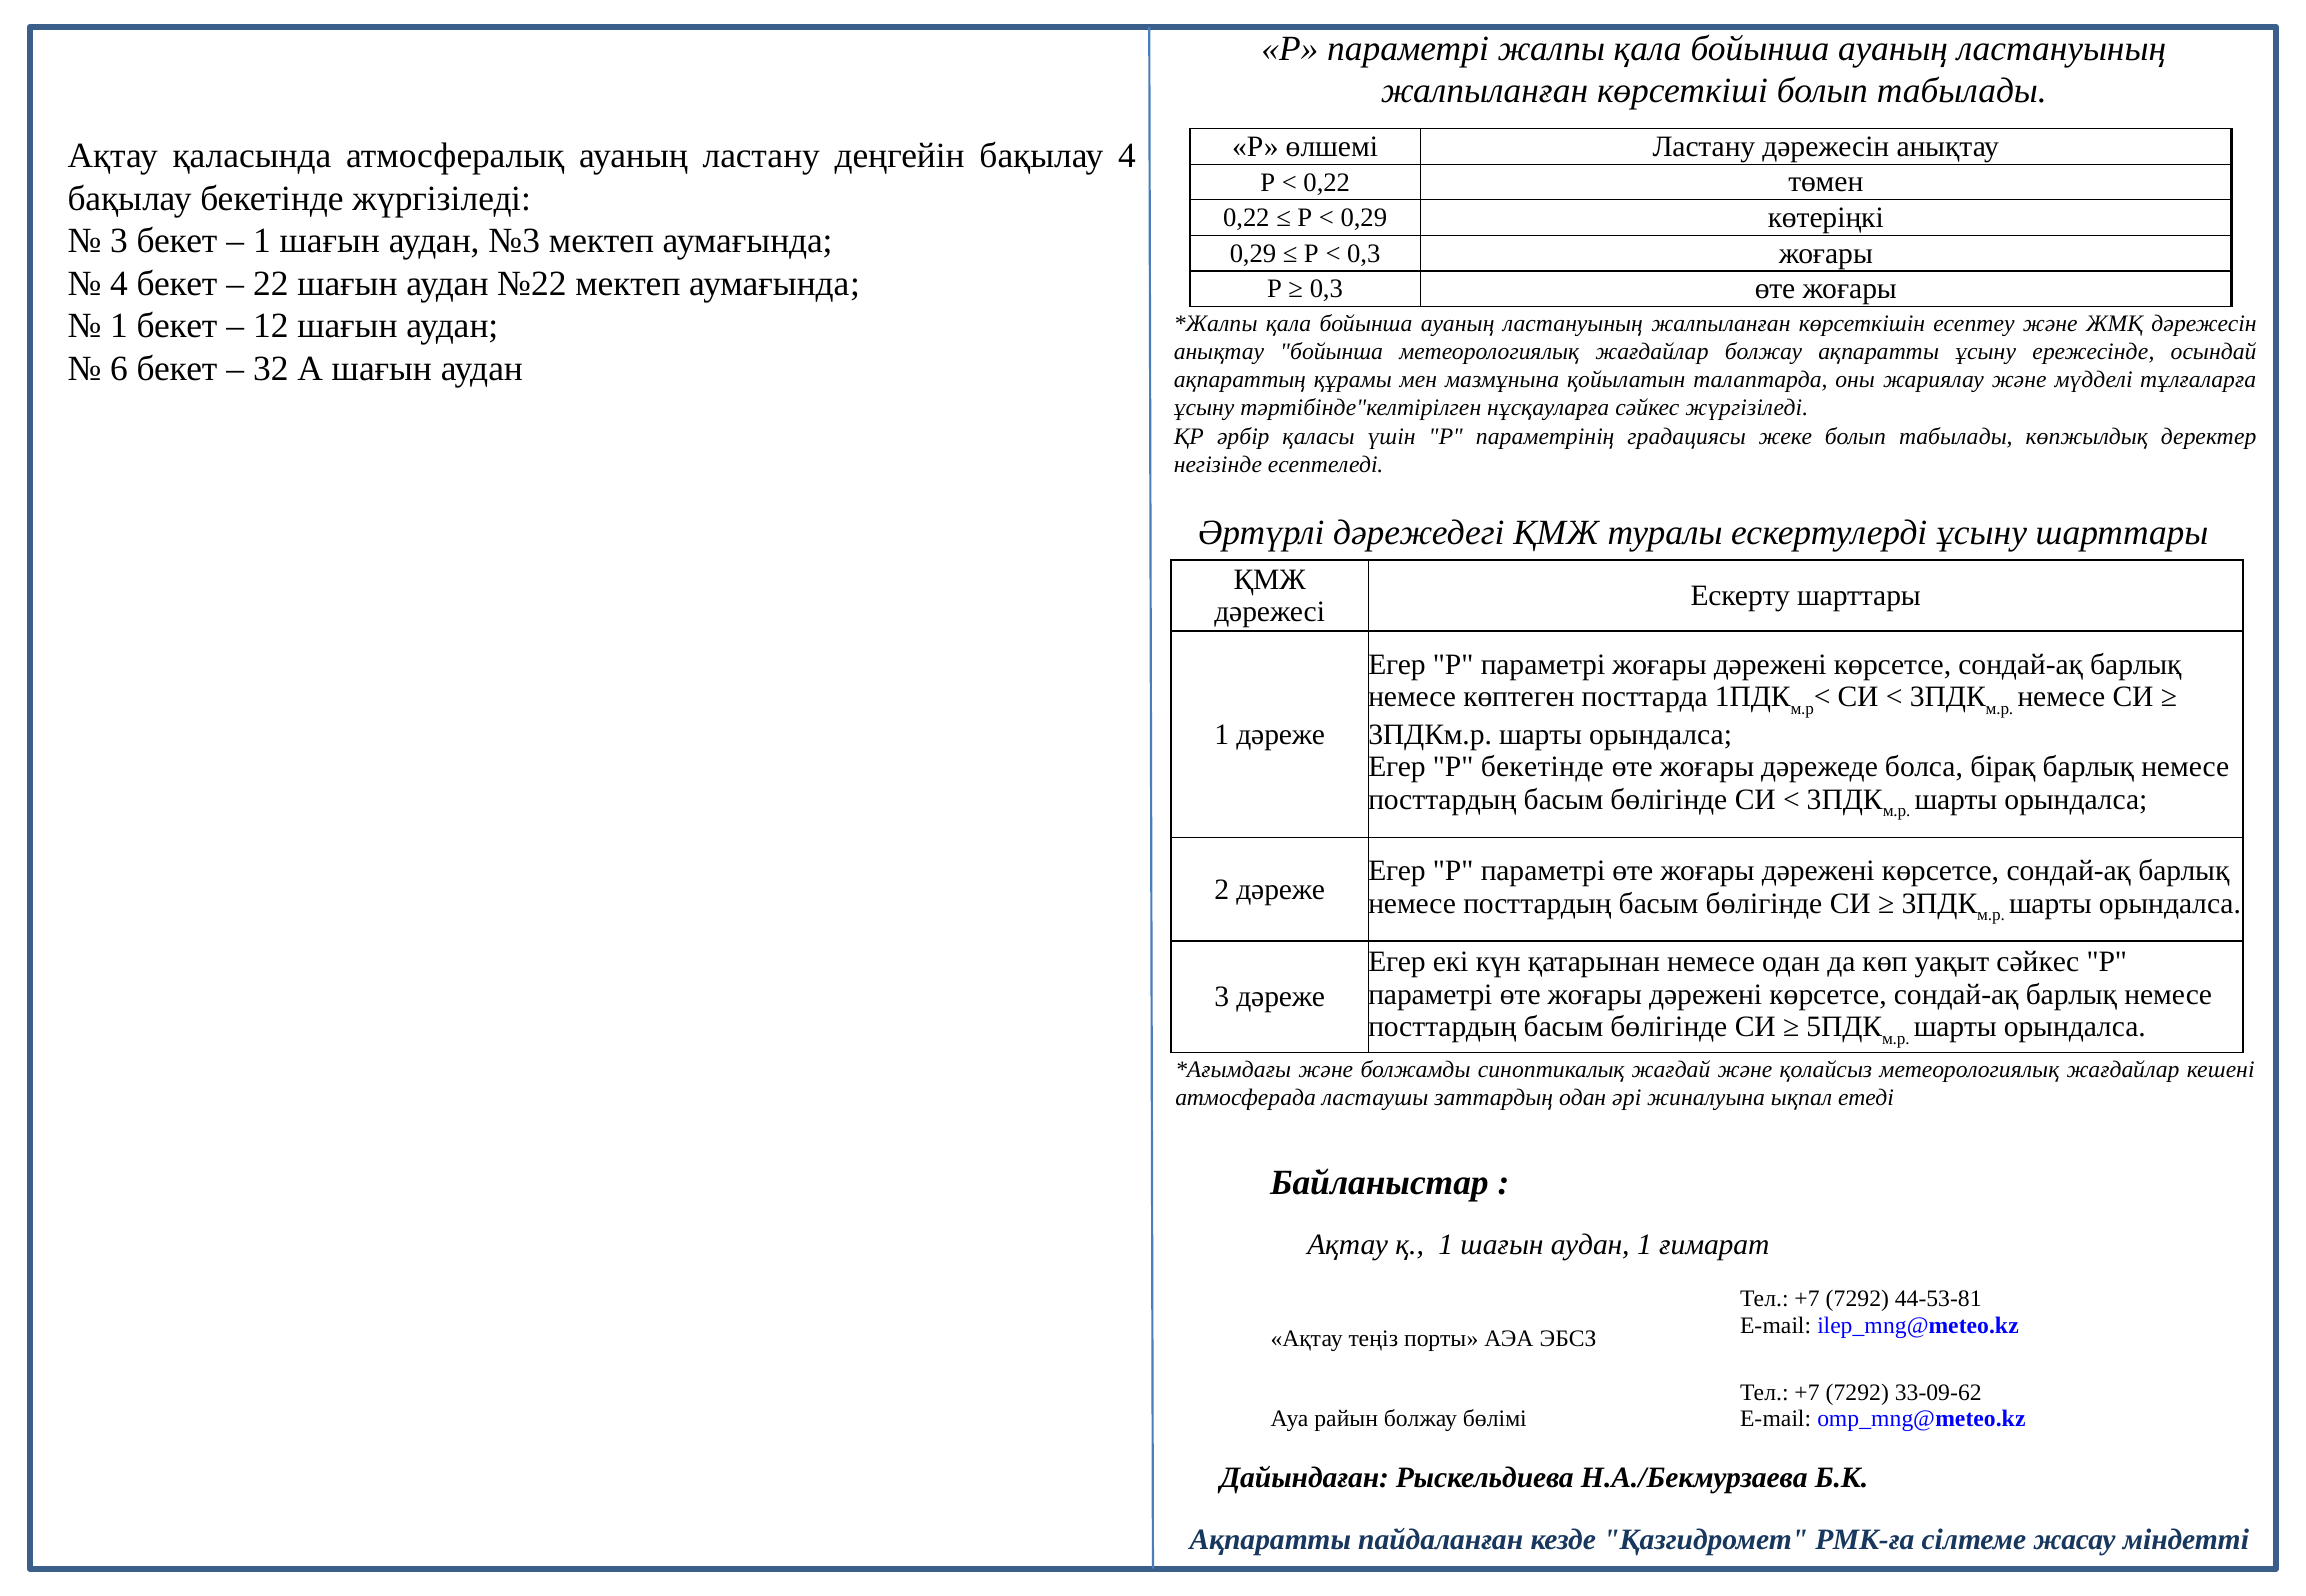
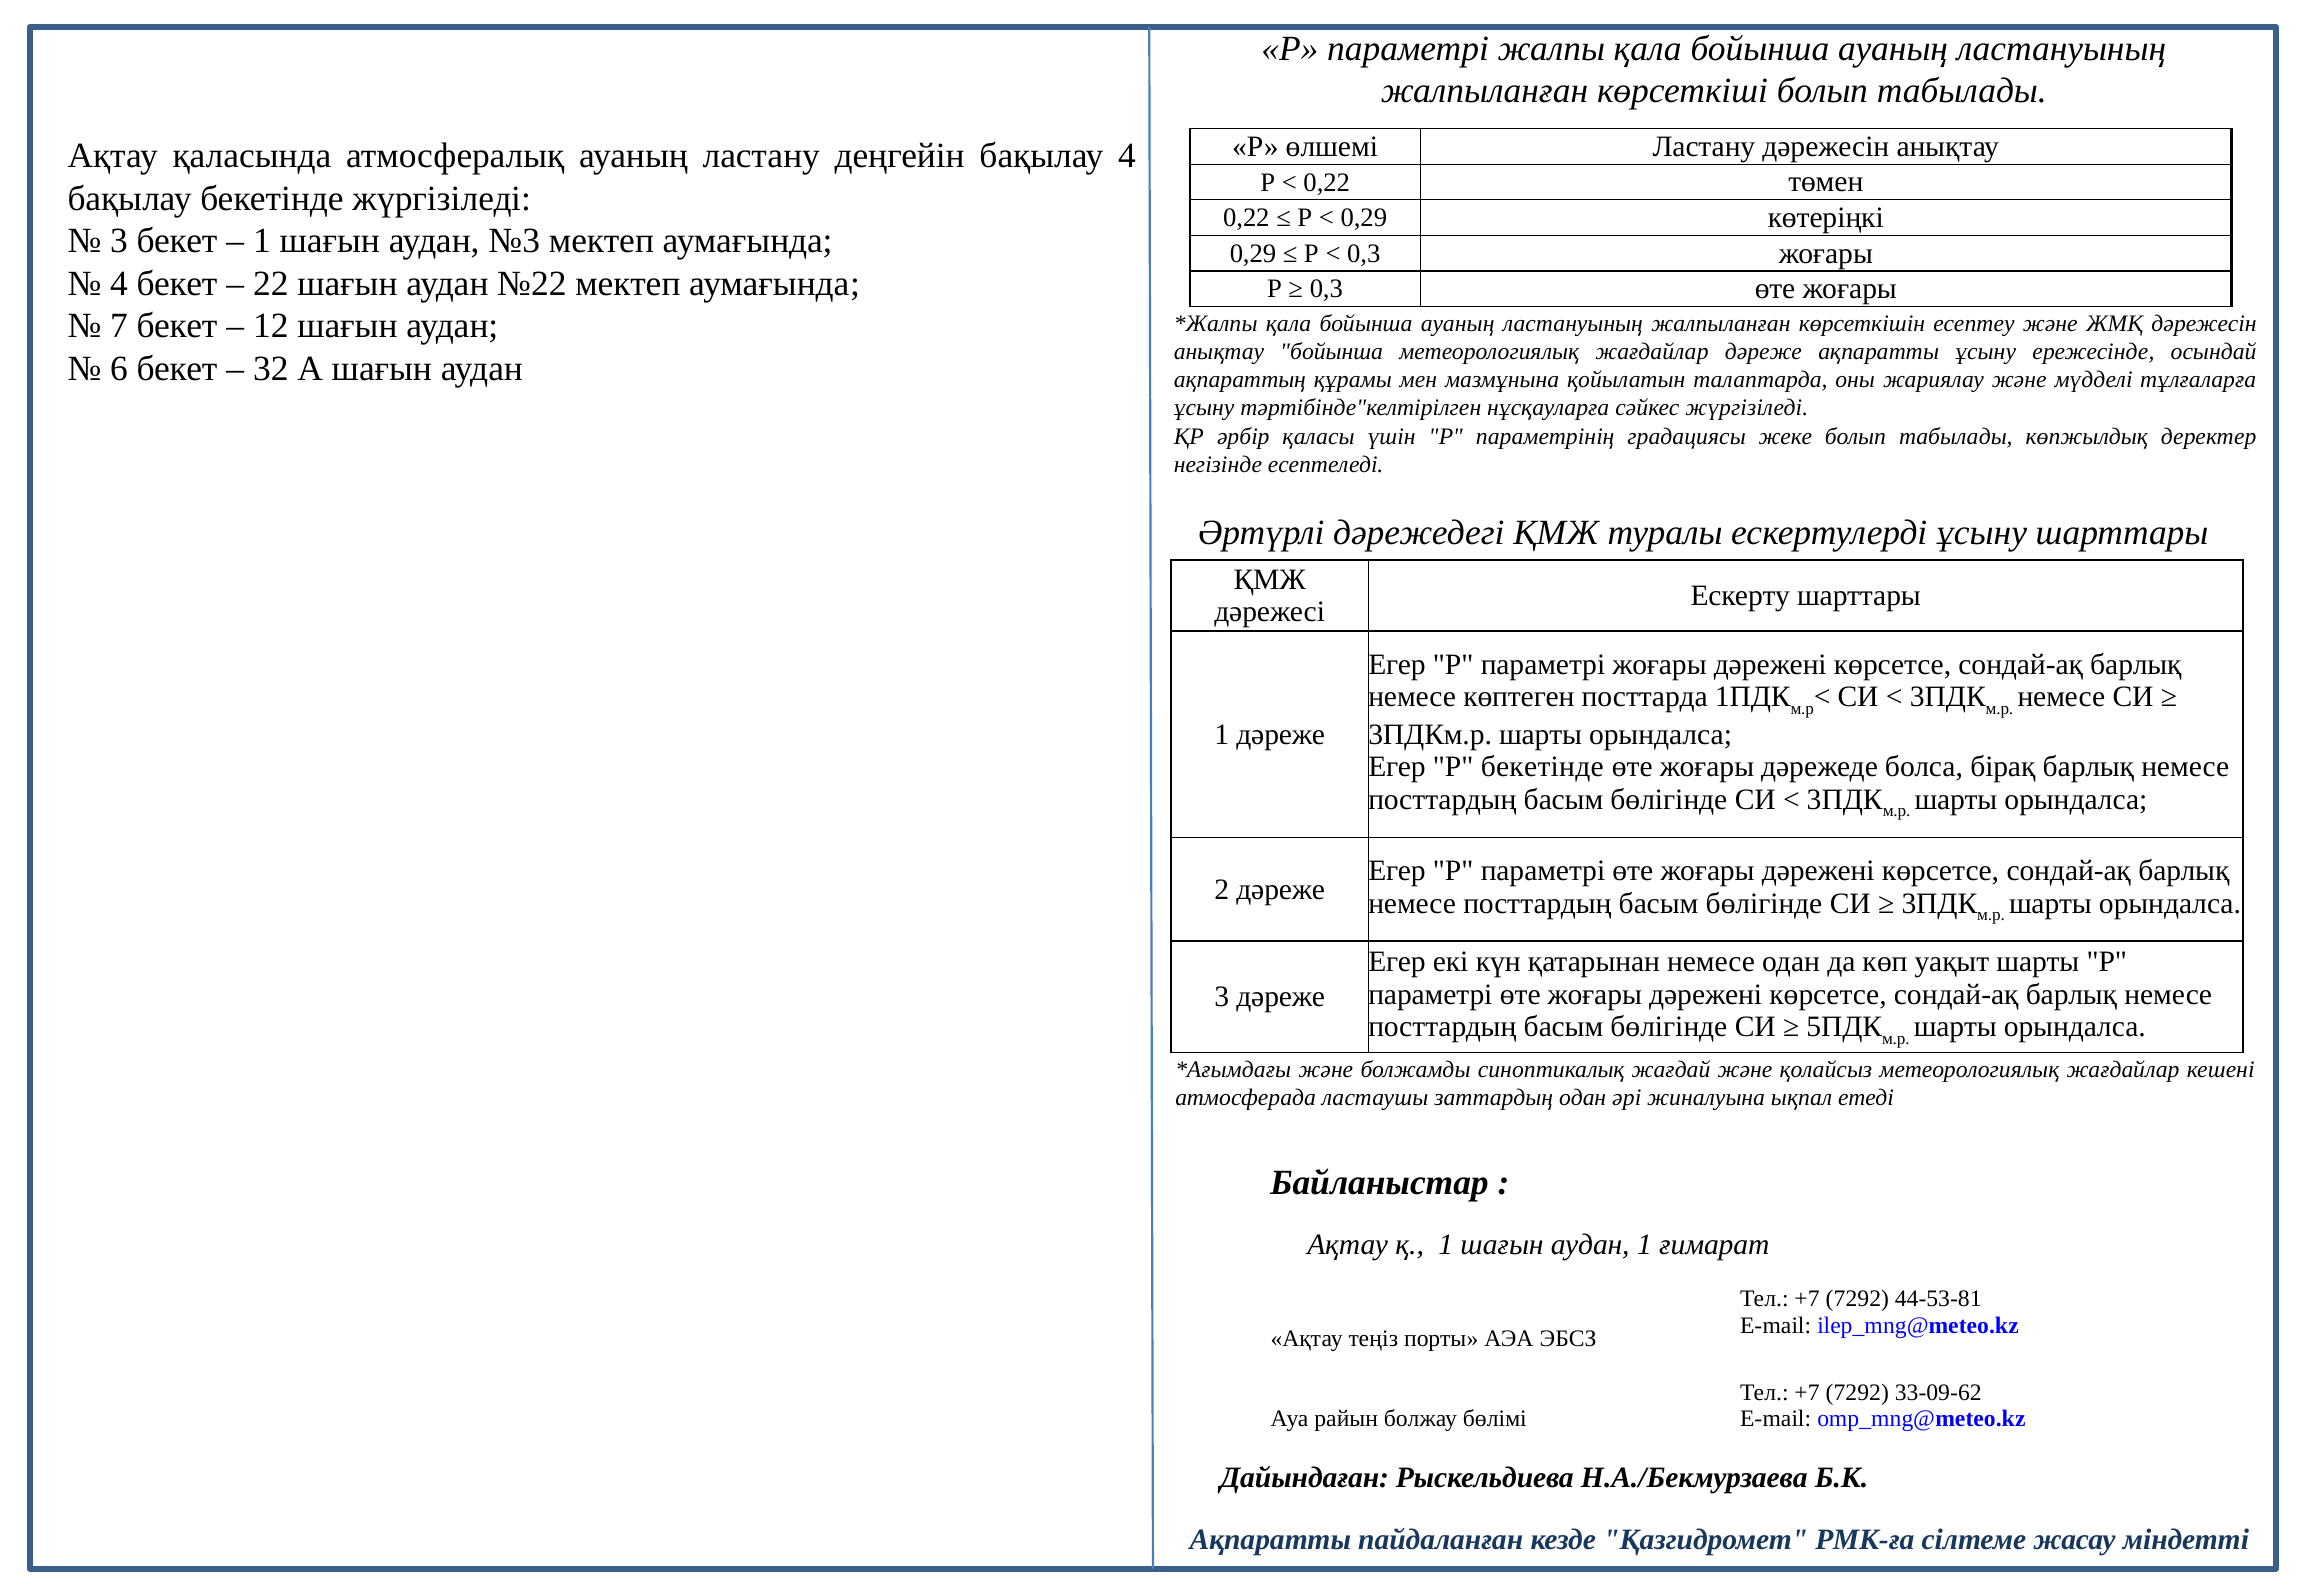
1 at (119, 326): 1 -> 7
жағдайлар болжау: болжау -> дәреже
уақыт сәйкес: сәйкес -> шарты
